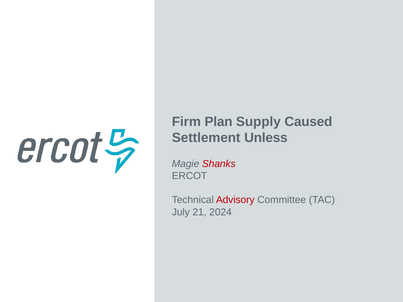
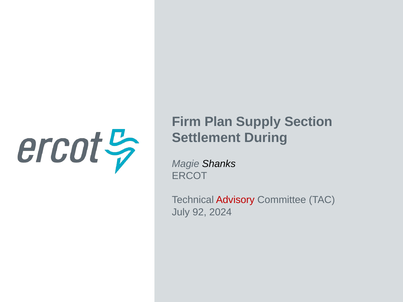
Caused: Caused -> Section
Unless: Unless -> During
Shanks colour: red -> black
21: 21 -> 92
